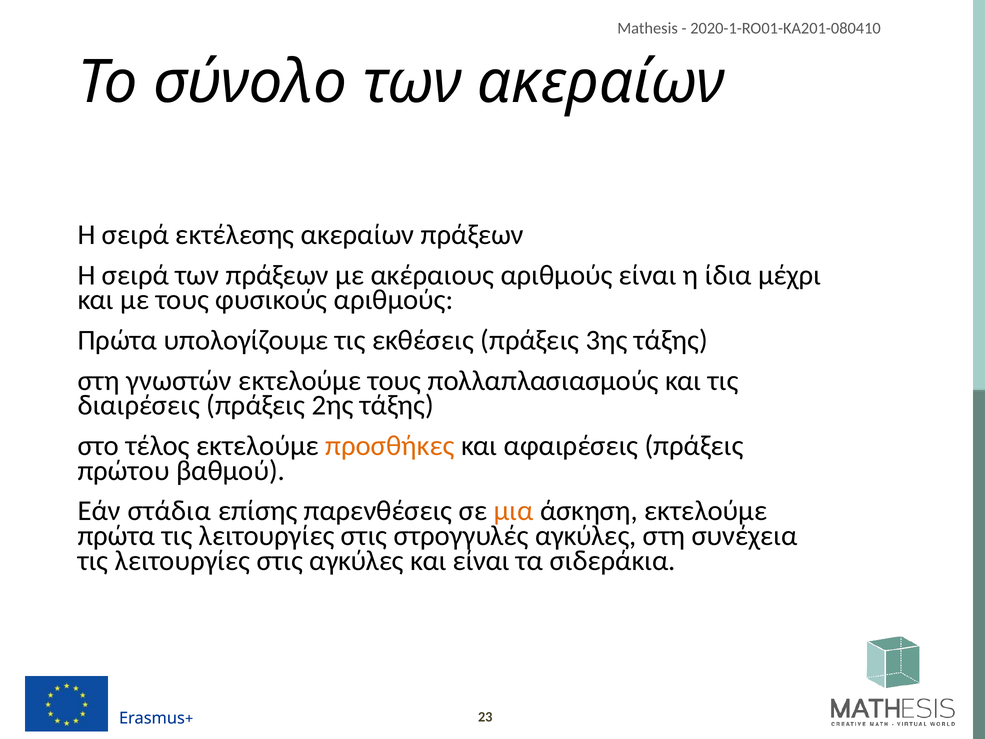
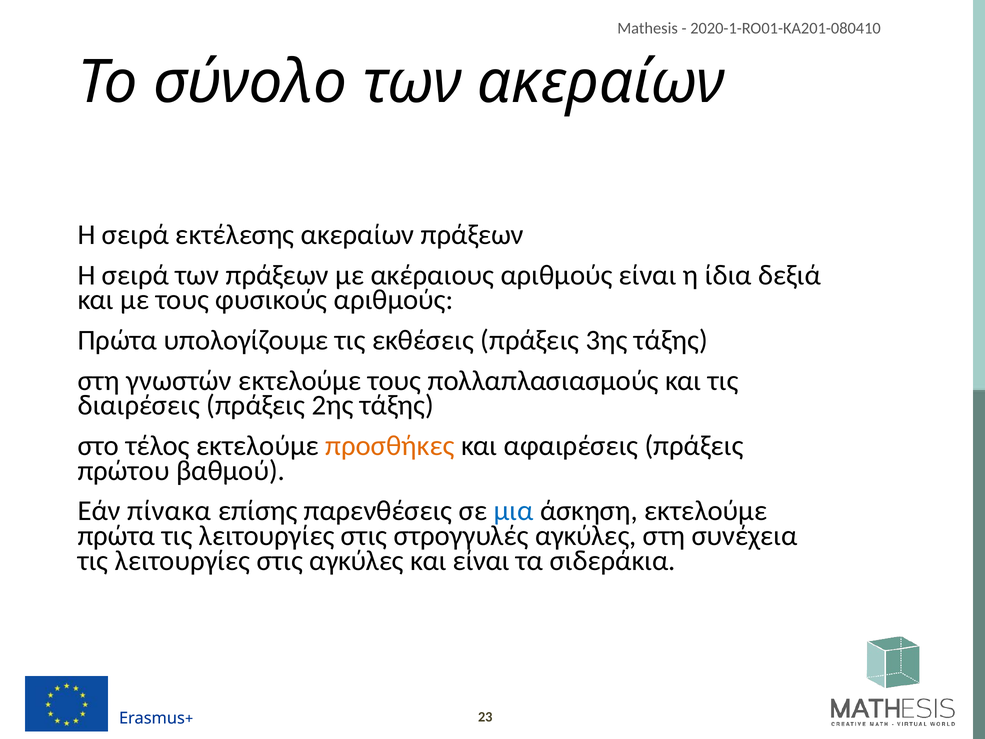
μέχρι: μέχρι -> δεξιά
στάδια: στάδια -> πίνακα
μια colour: orange -> blue
